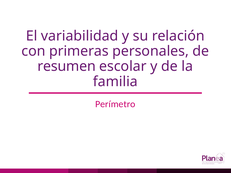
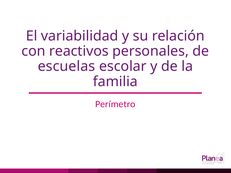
primeras: primeras -> reactivos
resumen: resumen -> escuelas
